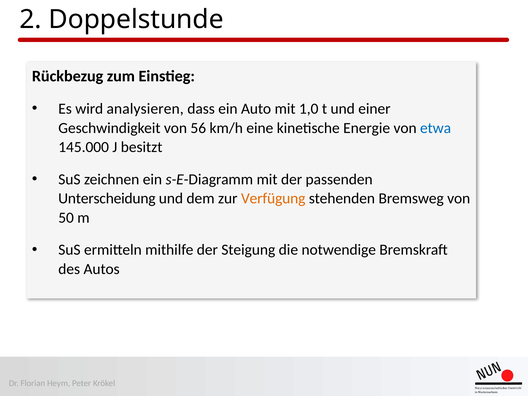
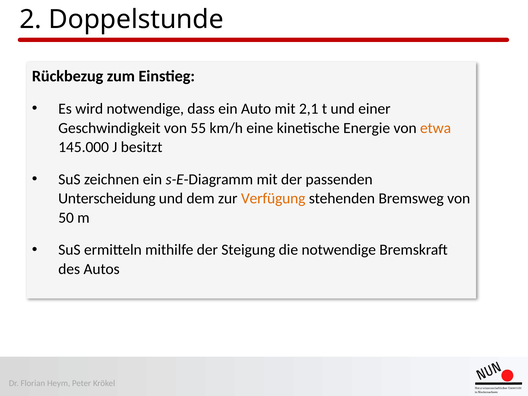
wird analysieren: analysieren -> notwendige
1,0: 1,0 -> 2,1
56: 56 -> 55
etwa colour: blue -> orange
